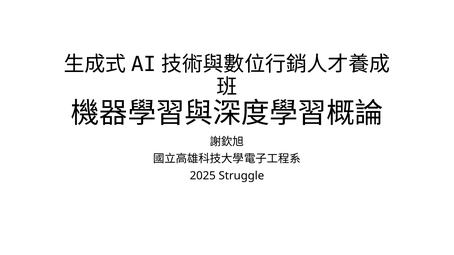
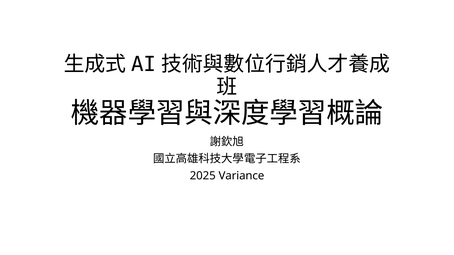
Struggle: Struggle -> Variance
